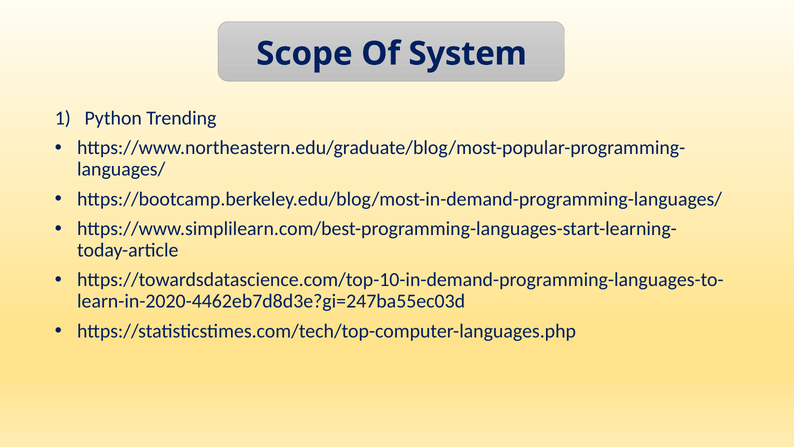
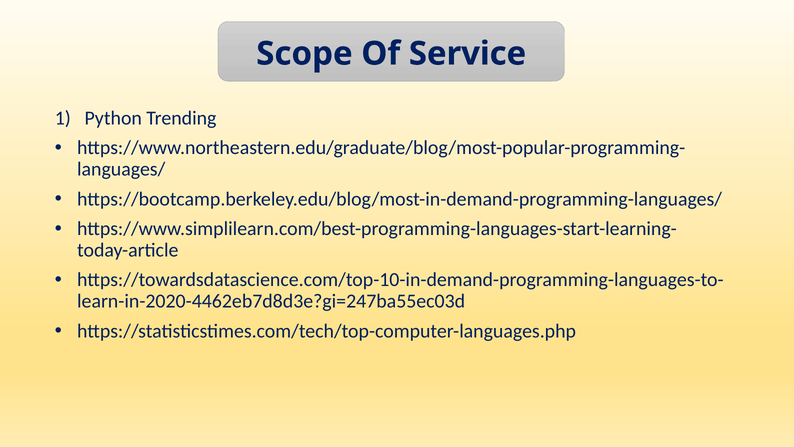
System: System -> Service
